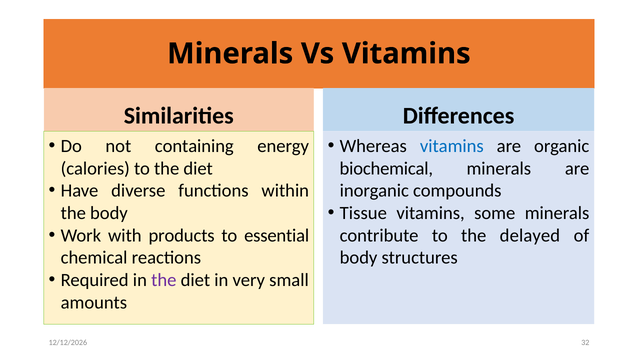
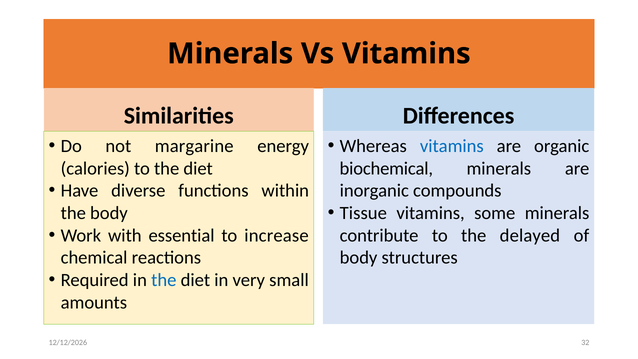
containing: containing -> margarine
products: products -> essential
essential: essential -> increase
the at (164, 280) colour: purple -> blue
